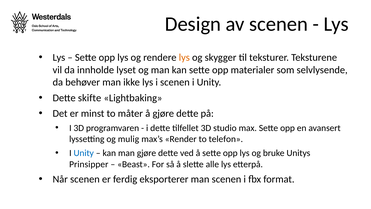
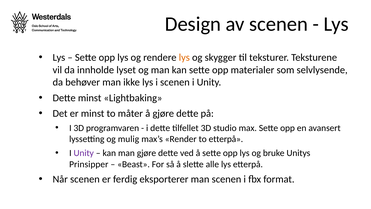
Dette skifte: skifte -> minst
to telefon: telefon -> etterpå
Unity at (84, 153) colour: blue -> purple
